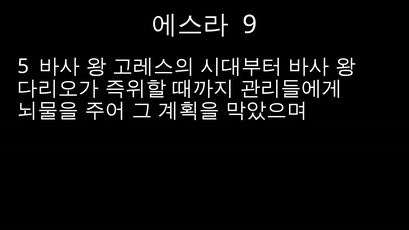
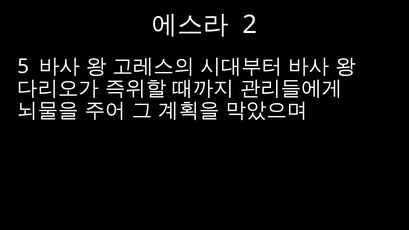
9: 9 -> 2
